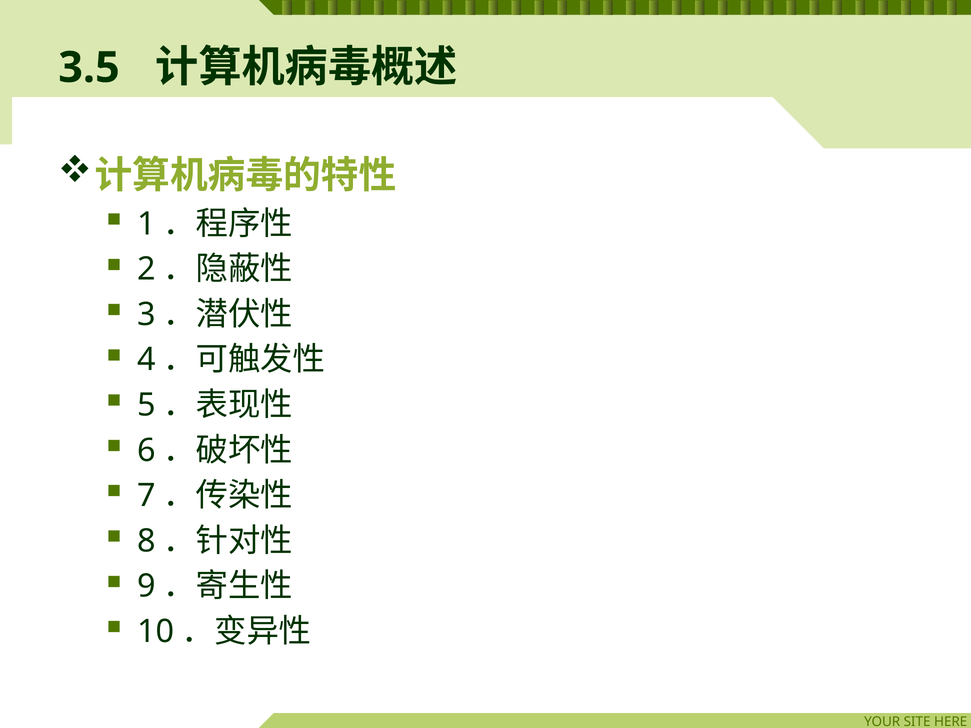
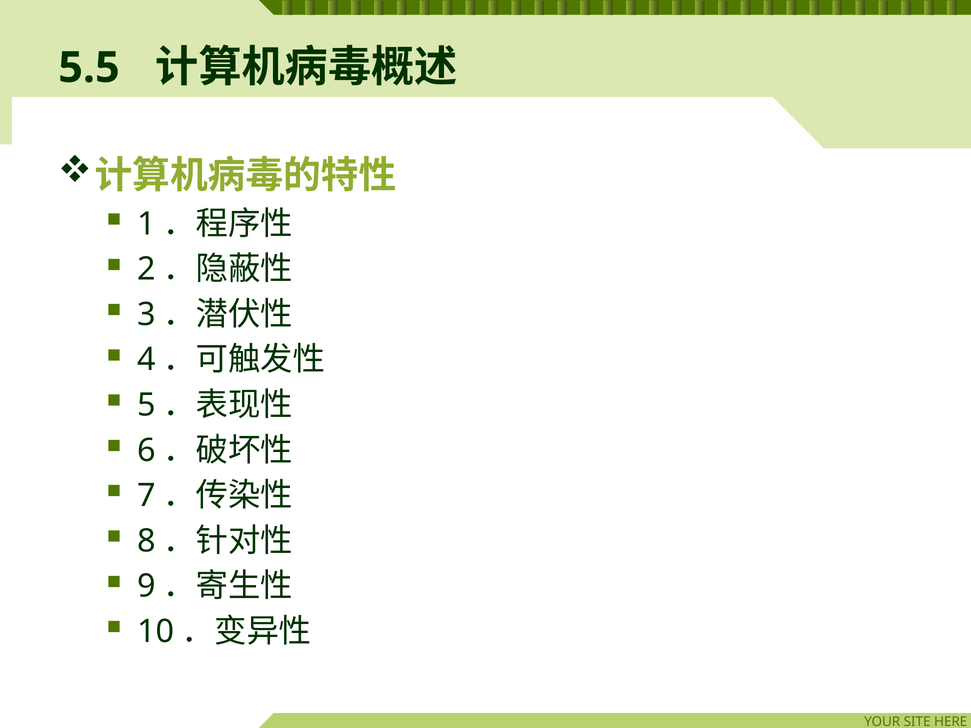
3.5: 3.5 -> 5.5
